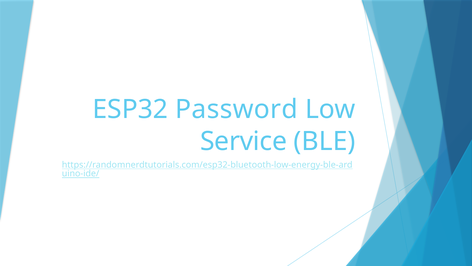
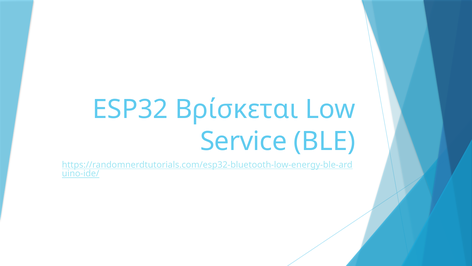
Password: Password -> Βρίσκεται
